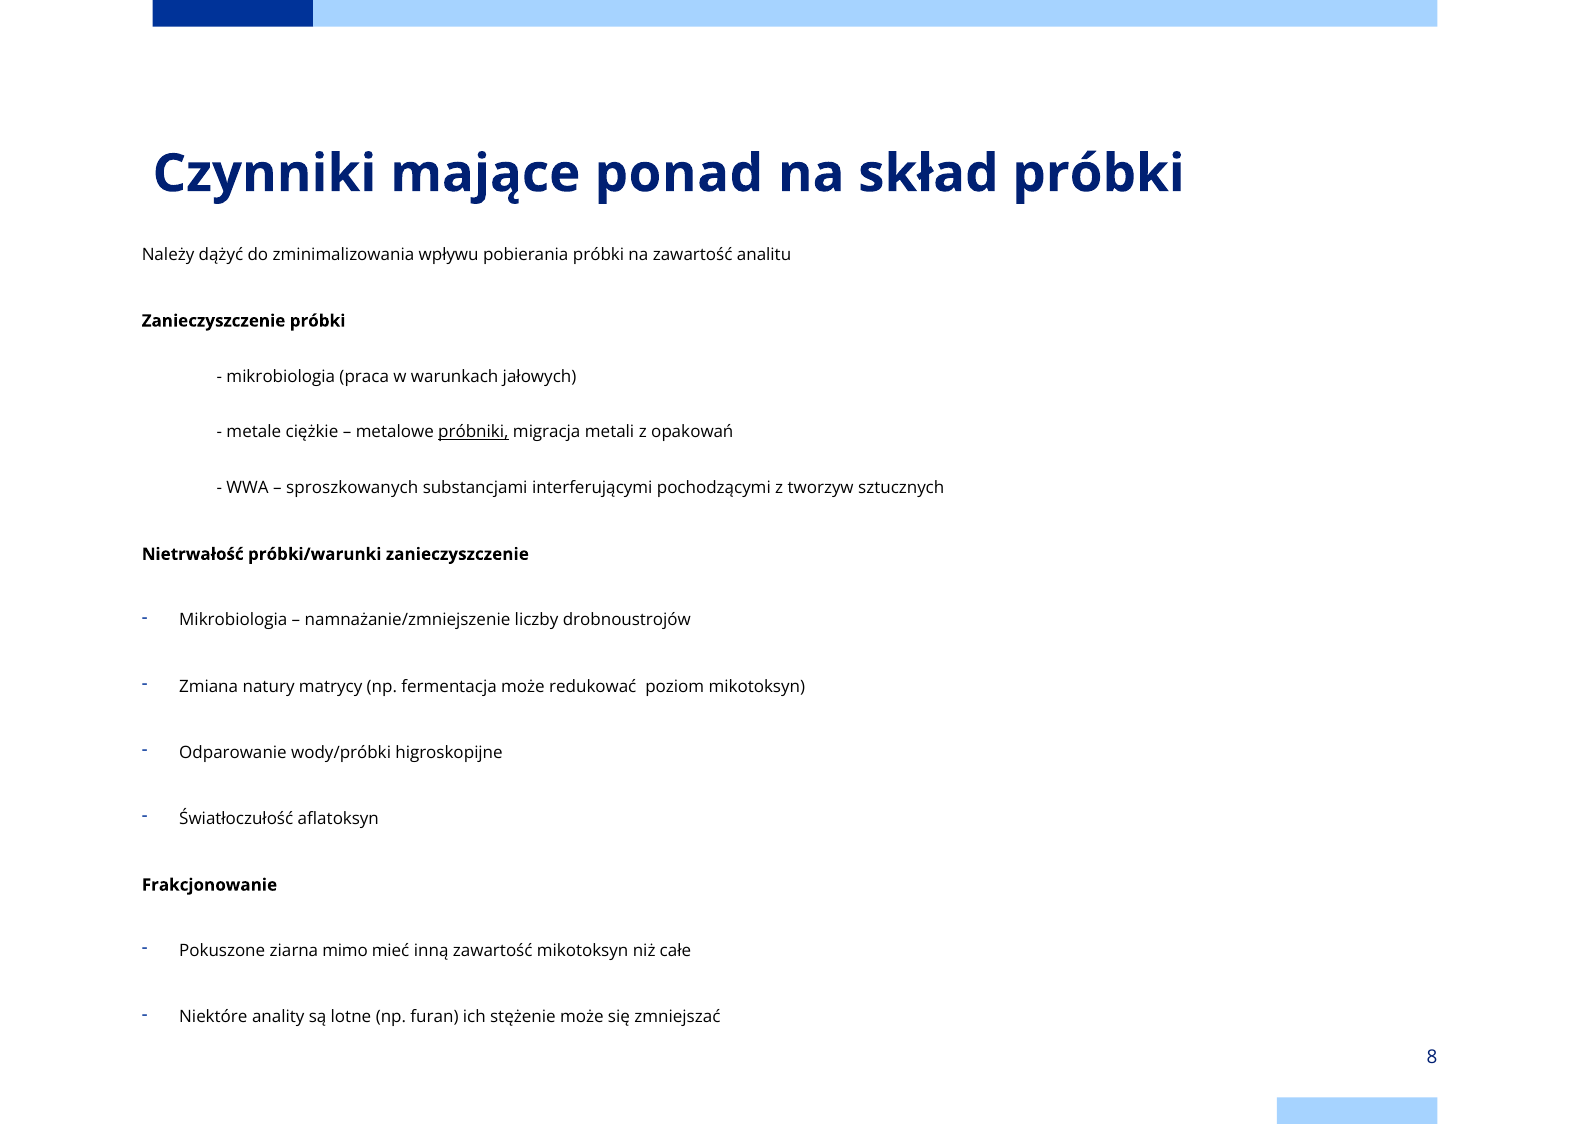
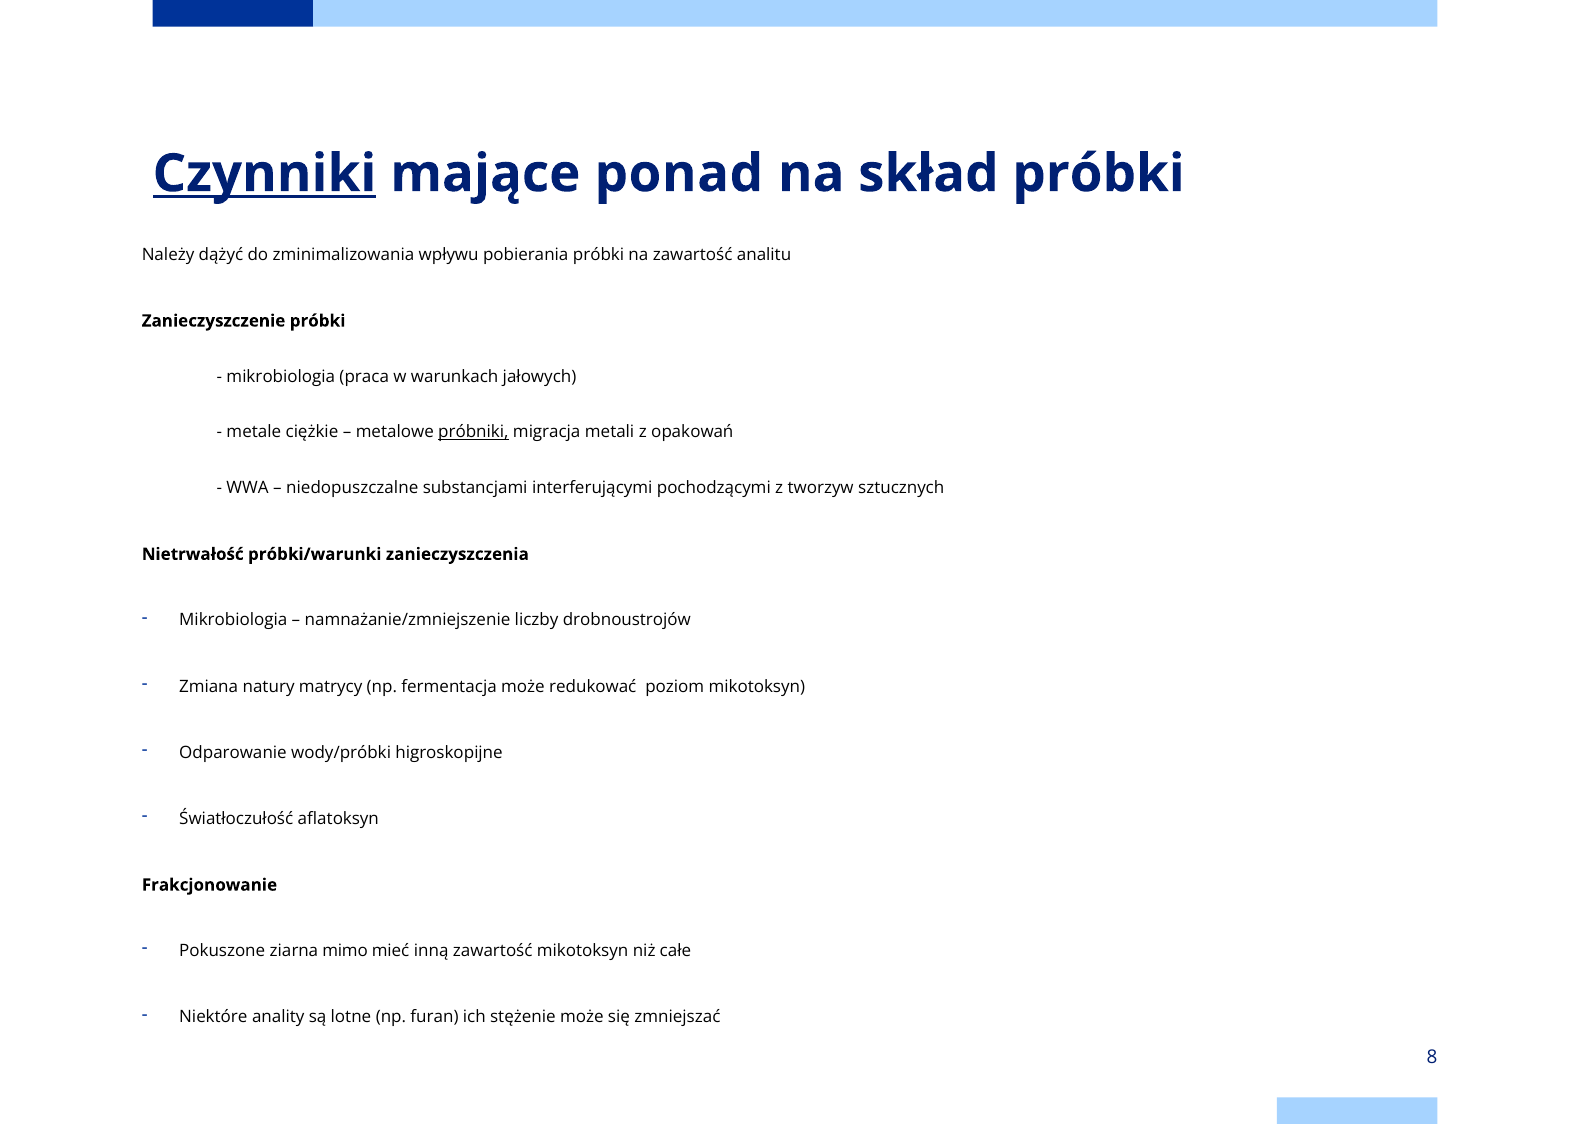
Czynniki underline: none -> present
sproszkowanych: sproszkowanych -> niedopuszczalne
próbki/warunki zanieczyszczenie: zanieczyszczenie -> zanieczyszczenia
